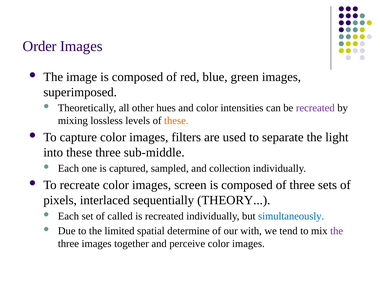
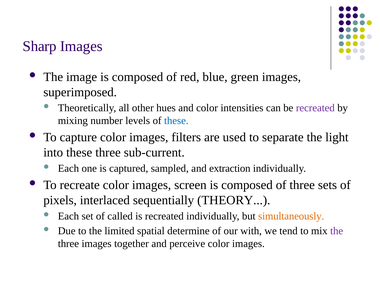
Order: Order -> Sharp
lossless: lossless -> number
these at (176, 121) colour: orange -> blue
sub-middle: sub-middle -> sub-current
collection: collection -> extraction
simultaneously colour: blue -> orange
